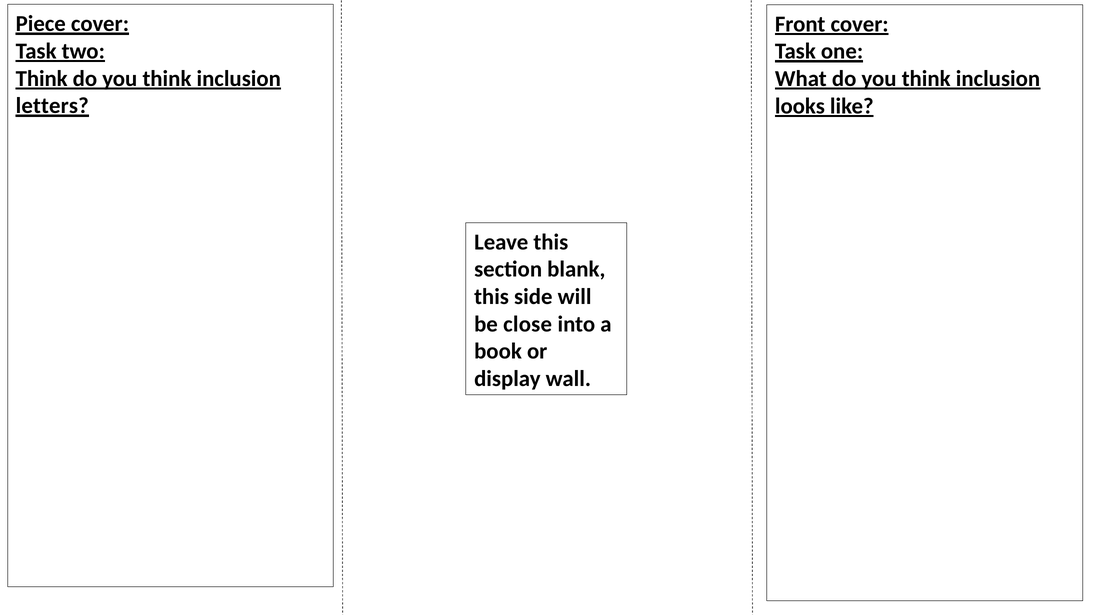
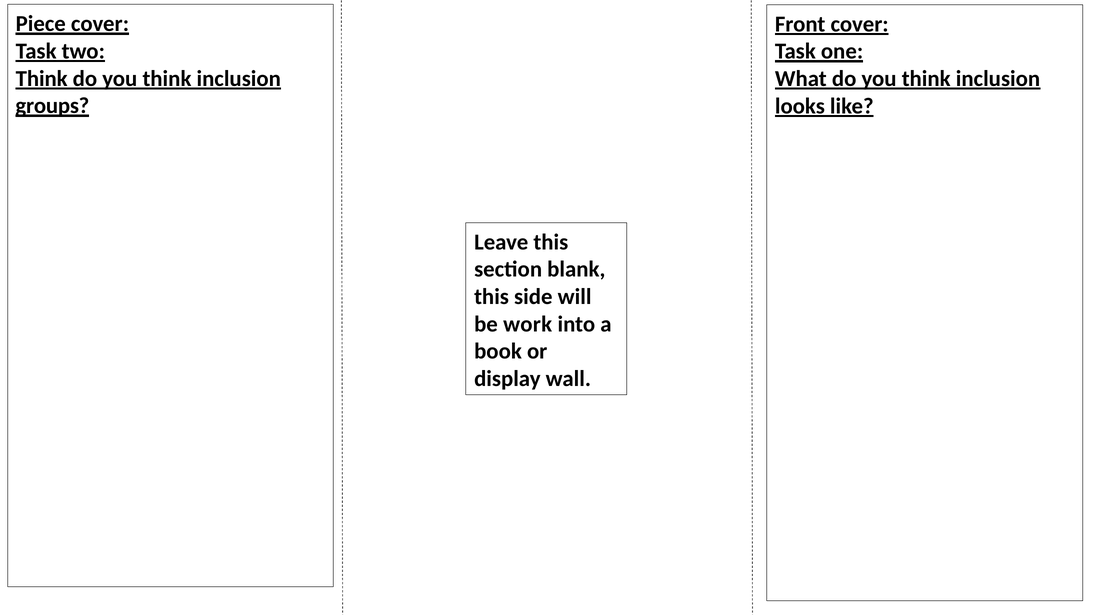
letters: letters -> groups
close: close -> work
